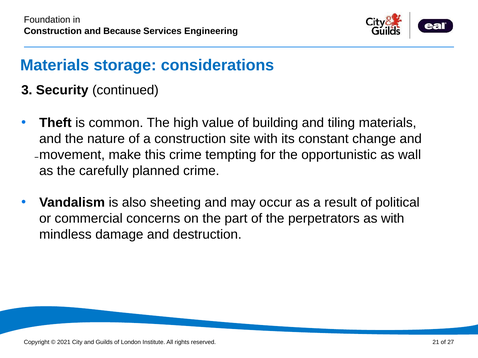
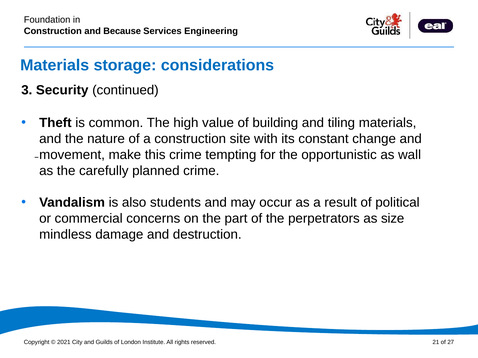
sheeting: sheeting -> students
as with: with -> size
